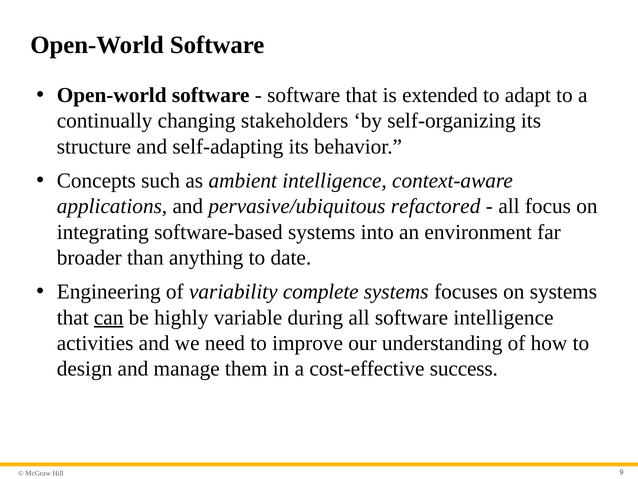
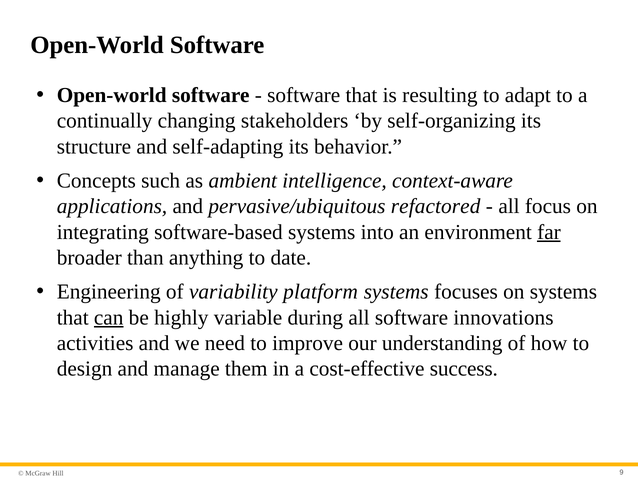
extended: extended -> resulting
far underline: none -> present
complete: complete -> platform
software intelligence: intelligence -> innovations
